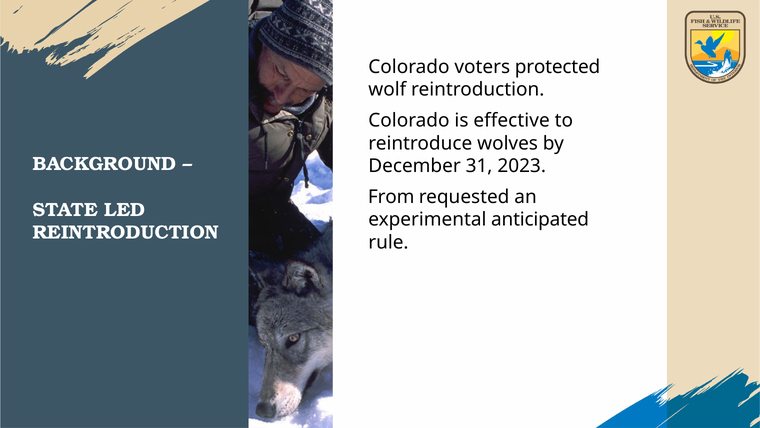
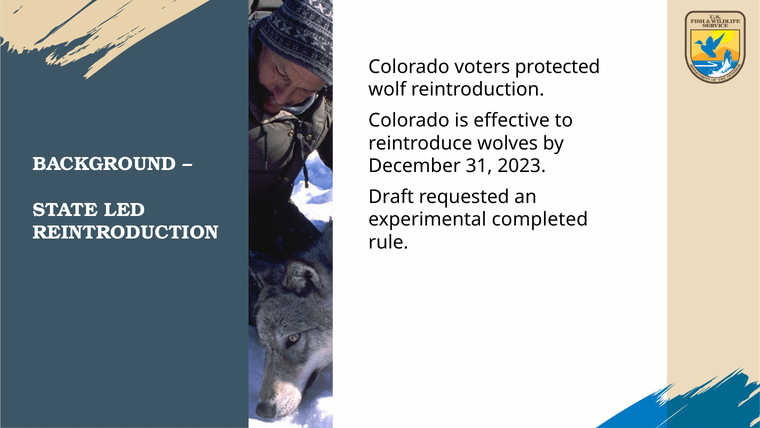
From: From -> Draft
anticipated: anticipated -> completed
